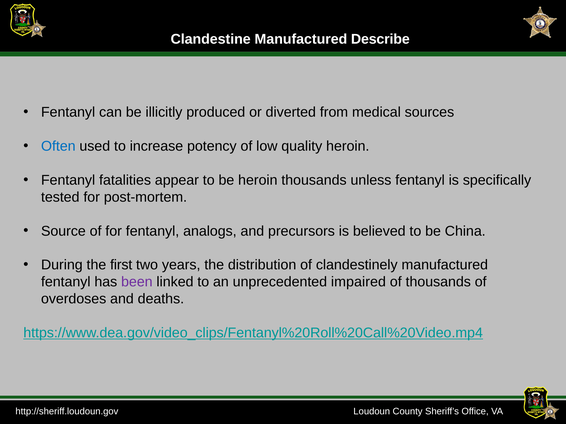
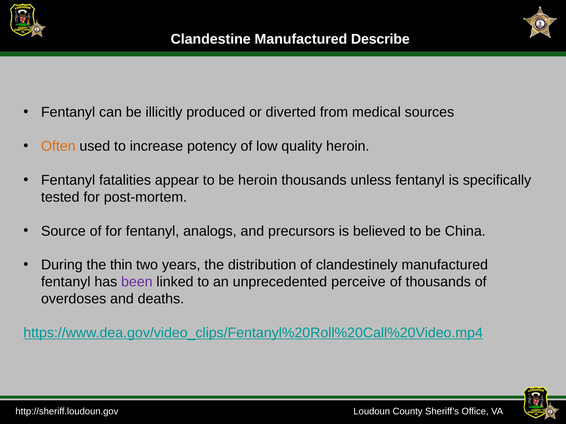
Often colour: blue -> orange
first: first -> thin
impaired: impaired -> perceive
